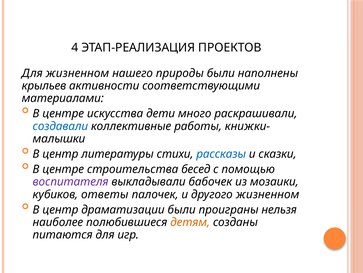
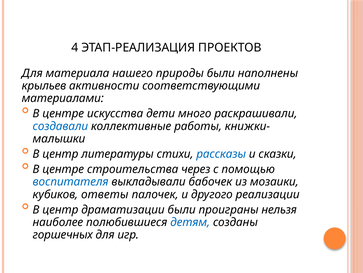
Для жизненном: жизненном -> материала
бесед: бесед -> через
воспитателя colour: purple -> blue
другого жизненном: жизненном -> реализации
детям colour: orange -> blue
питаются: питаются -> горшечных
